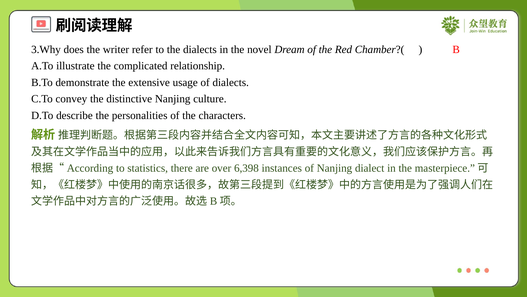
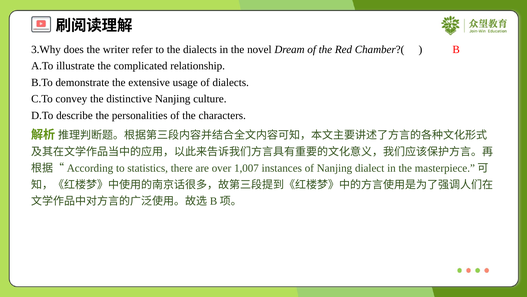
6,398: 6,398 -> 1,007
